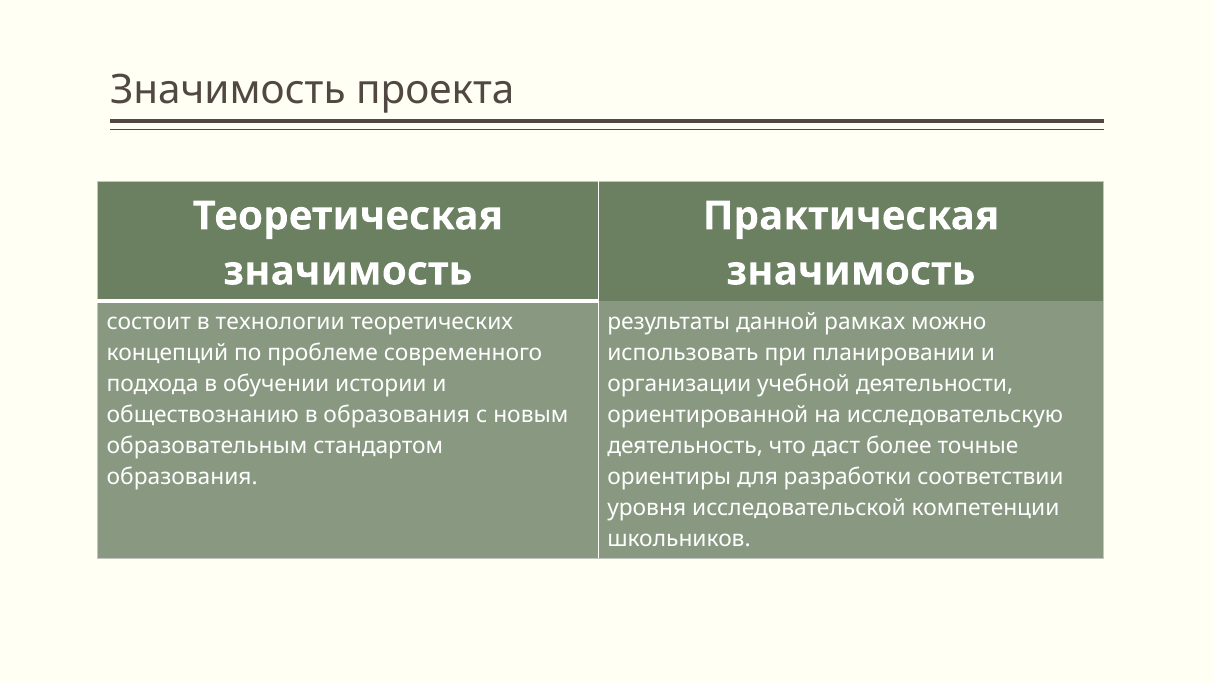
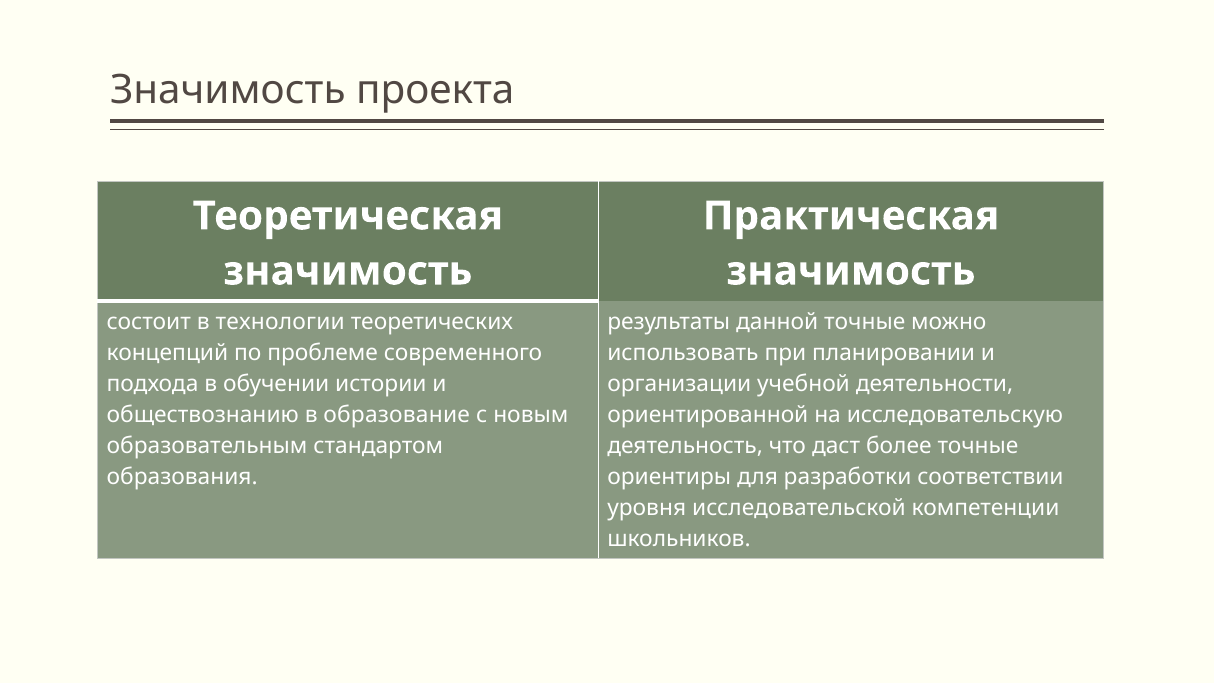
данной рамках: рамках -> точные
в образования: образования -> образование
